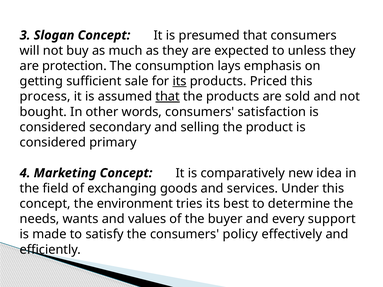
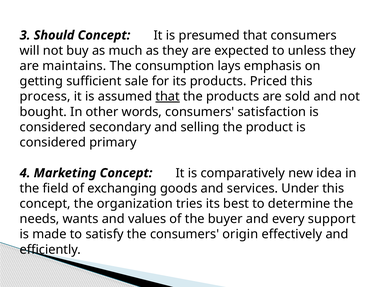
Slogan: Slogan -> Should
protection: protection -> maintains
its at (180, 81) underline: present -> none
environment: environment -> organization
policy: policy -> origin
